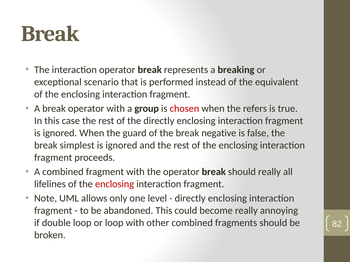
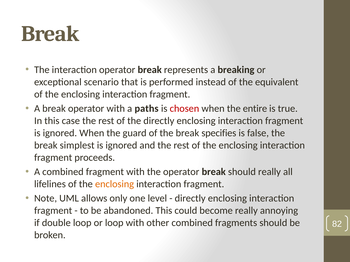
group: group -> paths
refers: refers -> entire
negative: negative -> specifies
enclosing at (115, 184) colour: red -> orange
